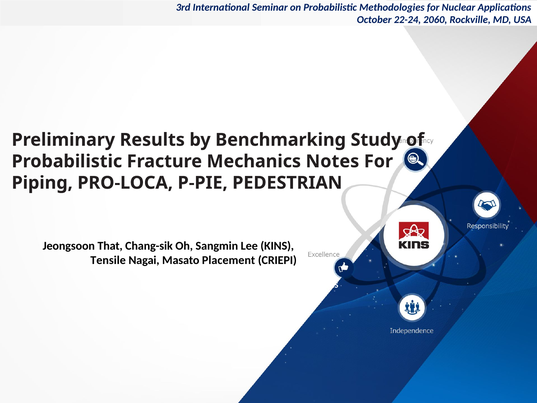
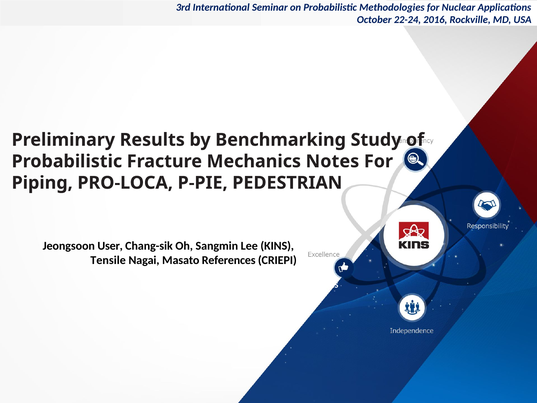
2060: 2060 -> 2016
That: That -> User
Placement: Placement -> References
